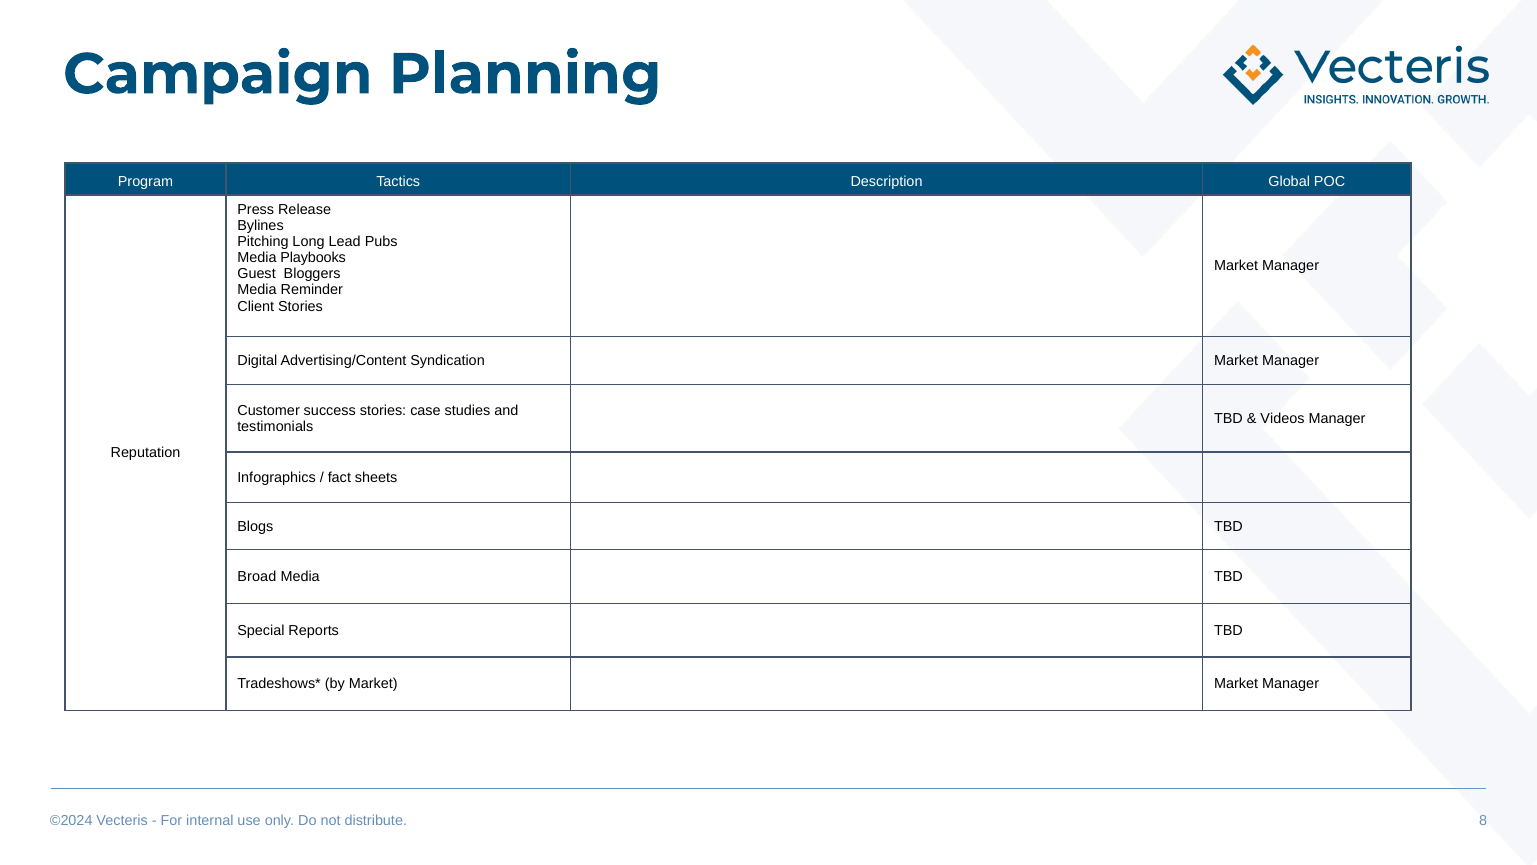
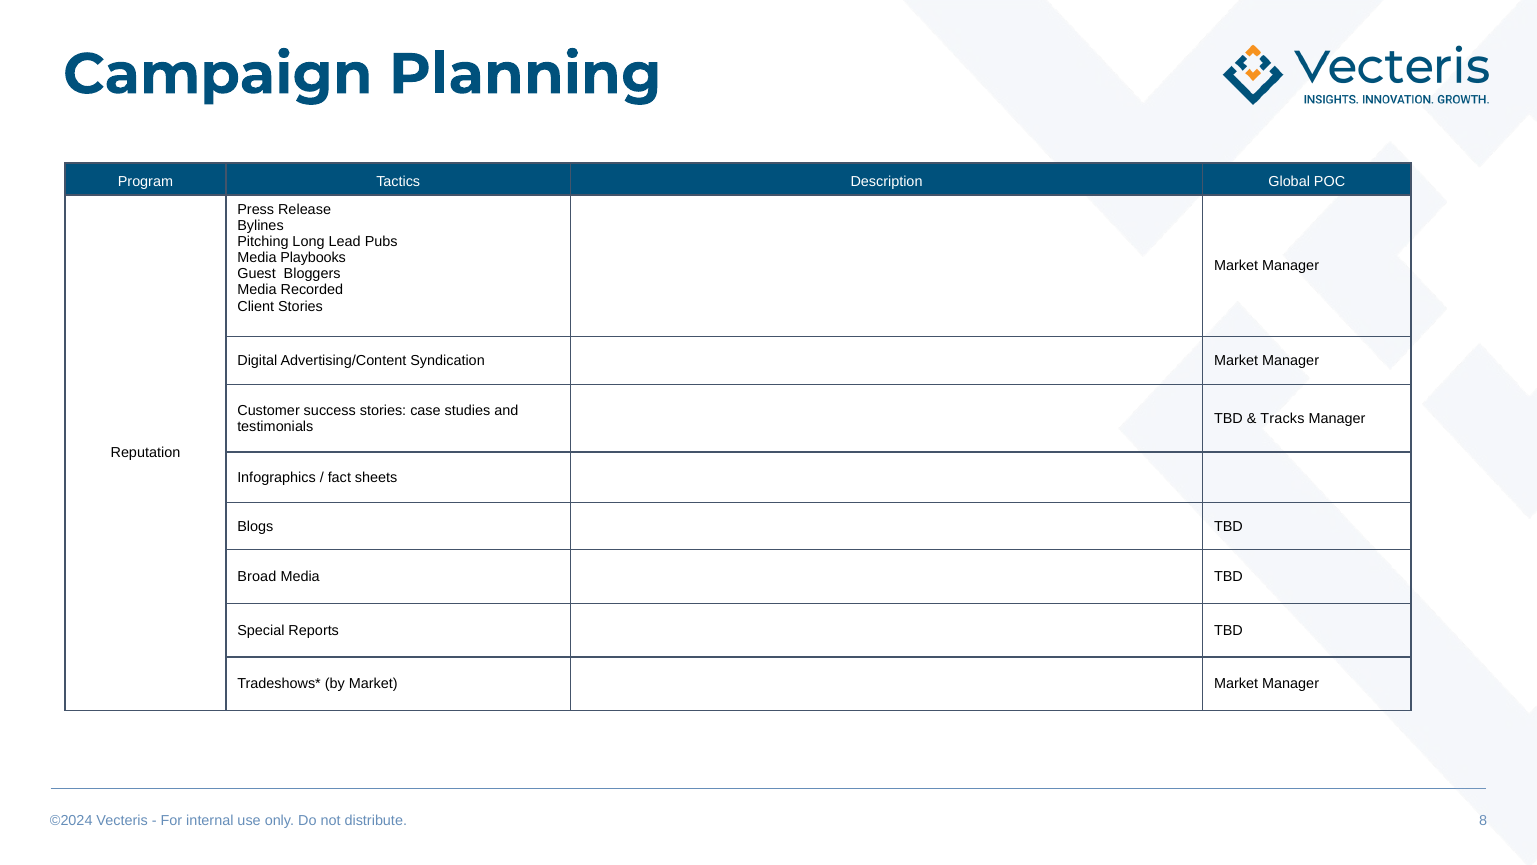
Reminder: Reminder -> Recorded
Videos: Videos -> Tracks
